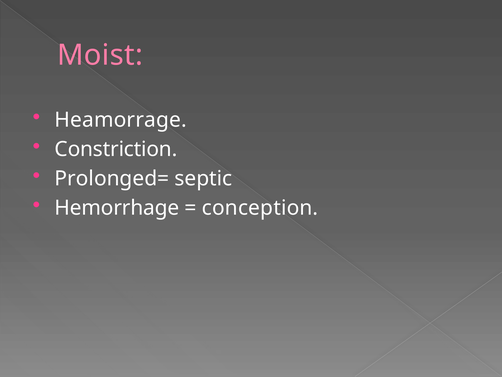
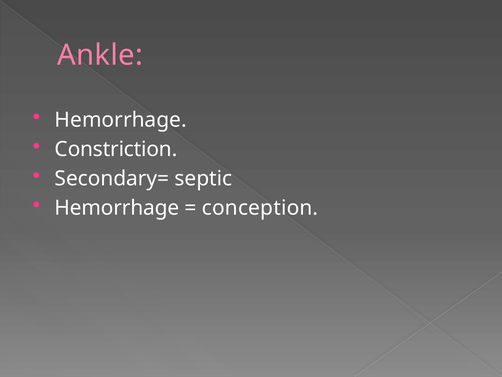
Moist: Moist -> Ankle
Heamorrage at (121, 120): Heamorrage -> Hemorrhage
Prolonged=: Prolonged= -> Secondary=
